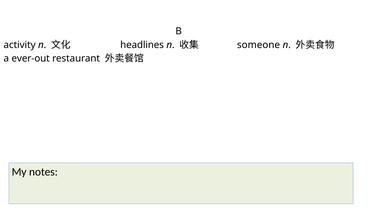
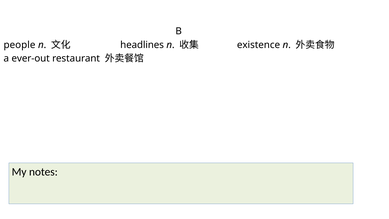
activity: activity -> people
someone: someone -> existence
